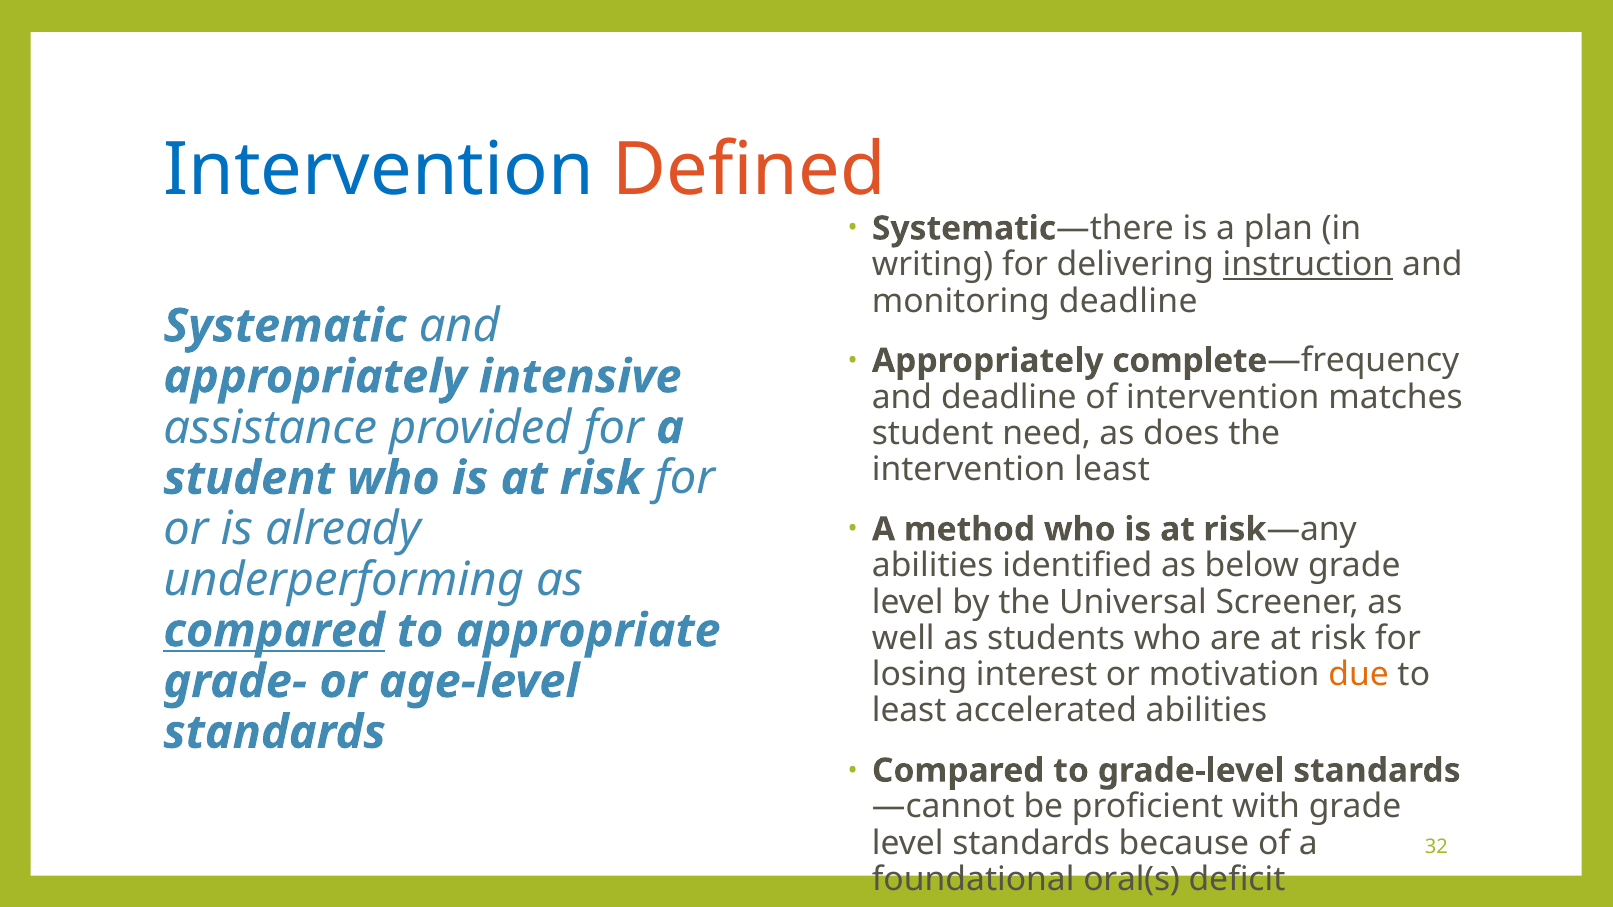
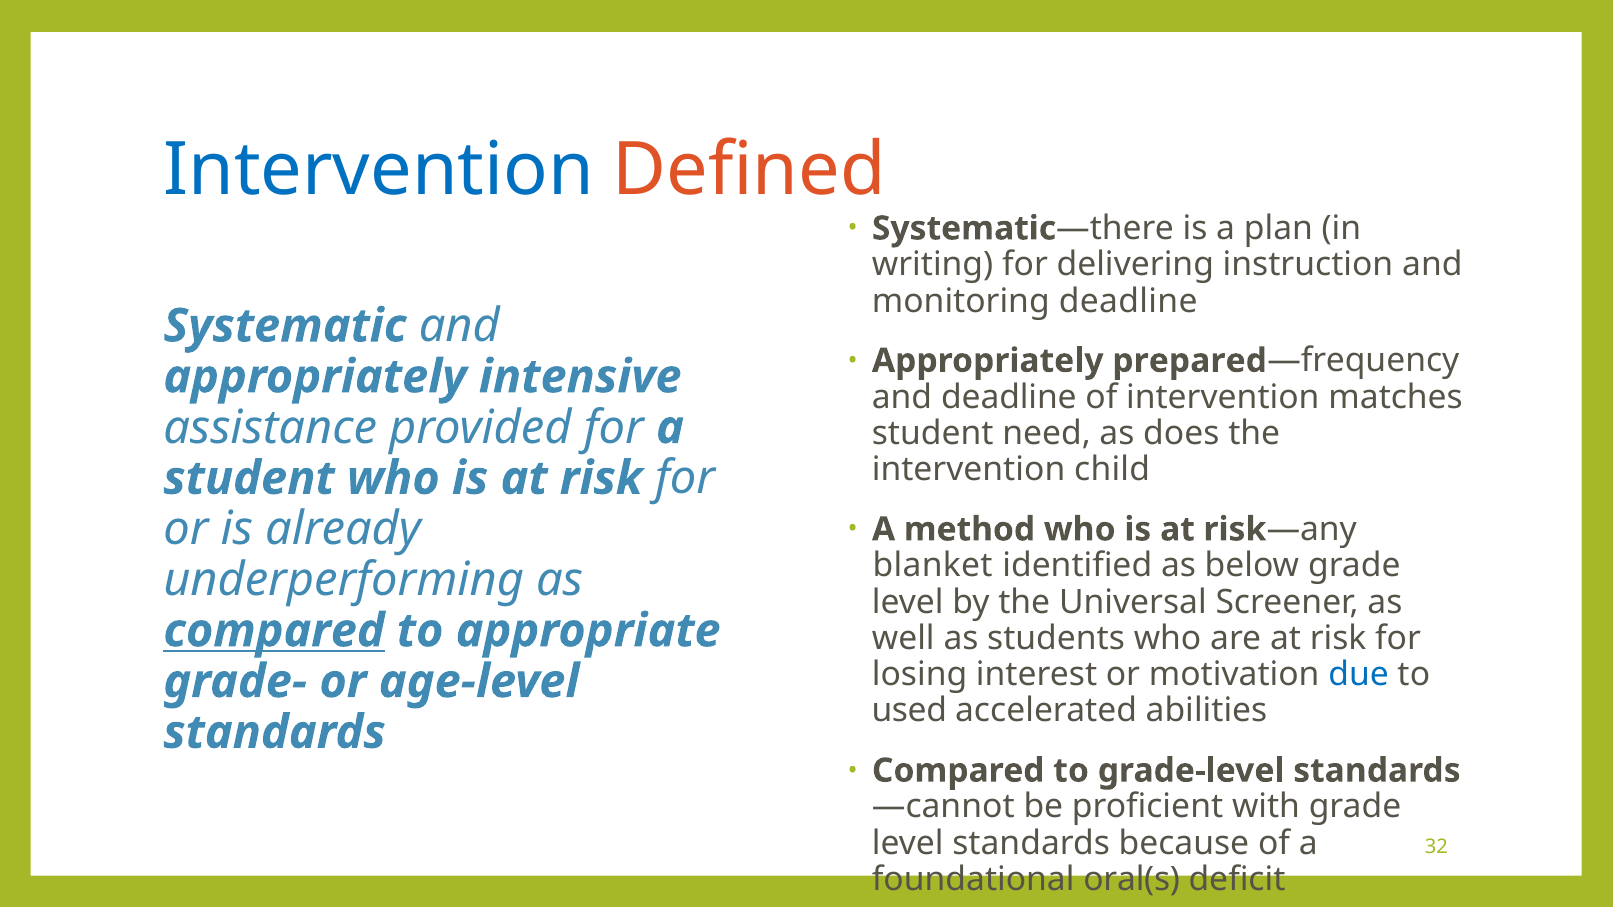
instruction underline: present -> none
complete: complete -> prepared
intervention least: least -> child
abilities at (933, 566): abilities -> blanket
due colour: orange -> blue
least at (909, 711): least -> used
